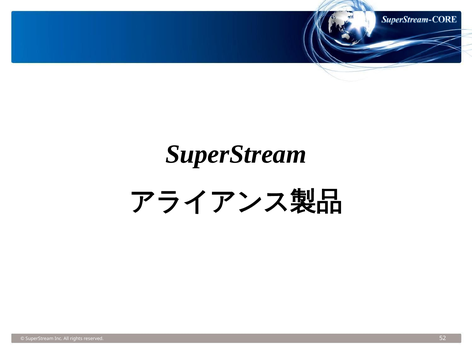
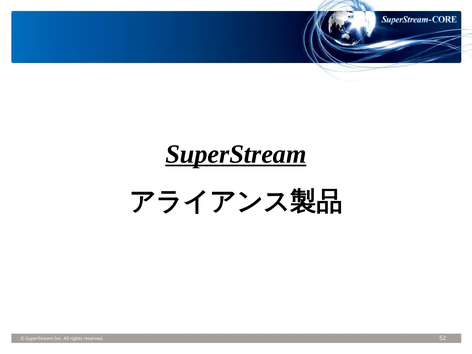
SuperStream at (236, 154) underline: none -> present
